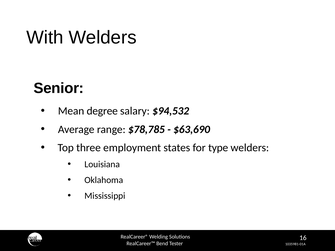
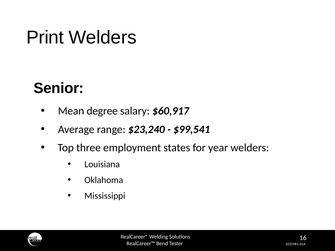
With: With -> Print
$94,532: $94,532 -> $60,917
$78,785: $78,785 -> $23,240
$63,690: $63,690 -> $99,541
type: type -> year
